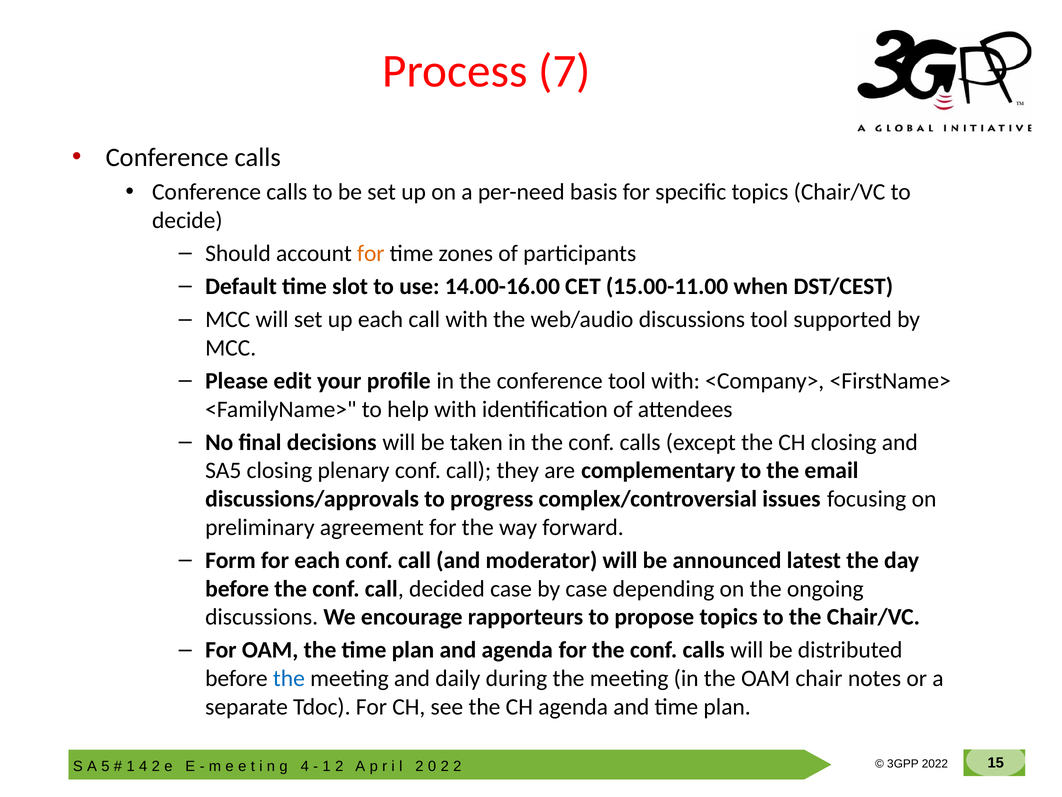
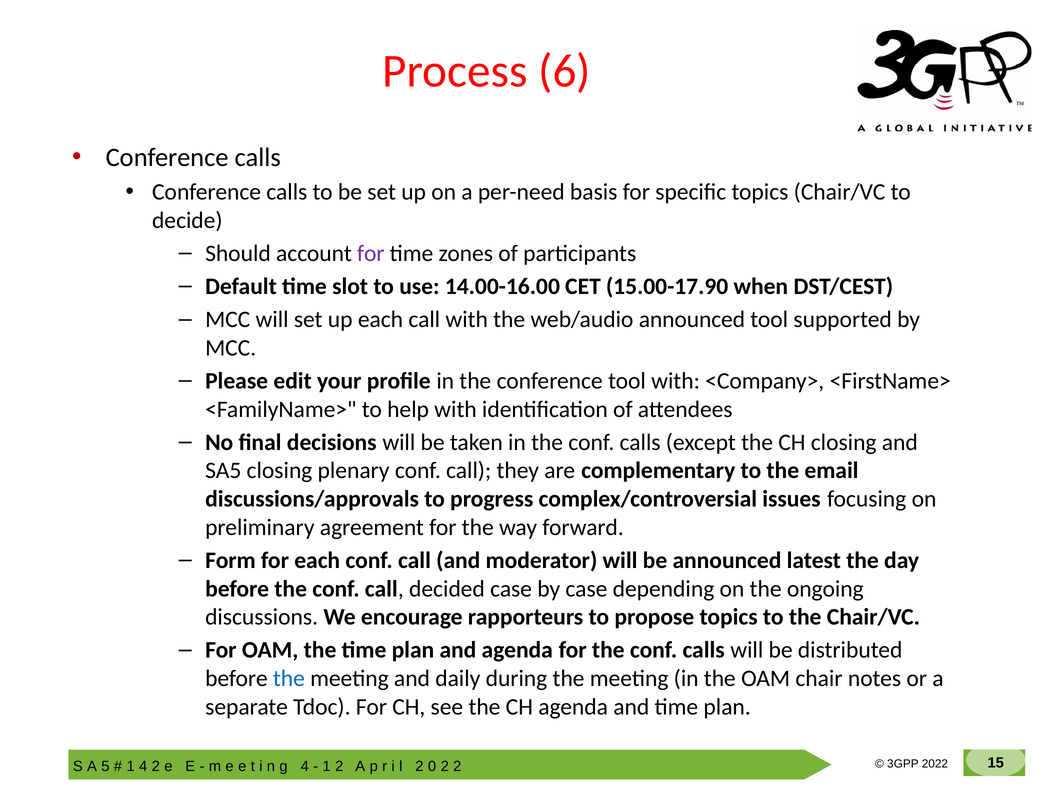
7: 7 -> 6
for at (371, 253) colour: orange -> purple
15.00-11.00: 15.00-11.00 -> 15.00-17.90
web/audio discussions: discussions -> announced
